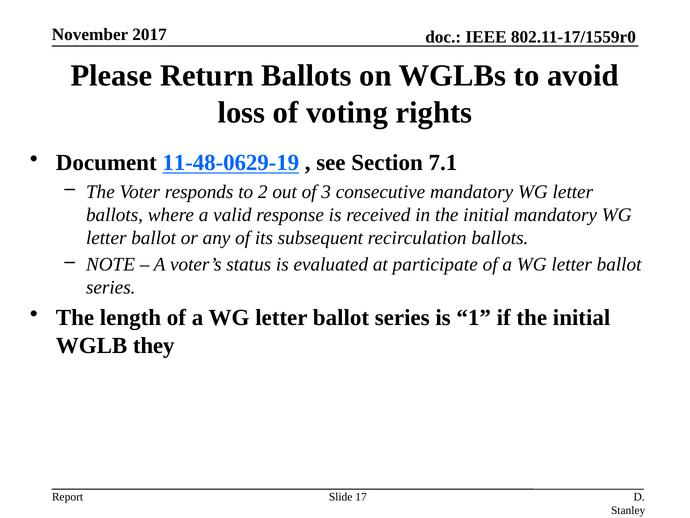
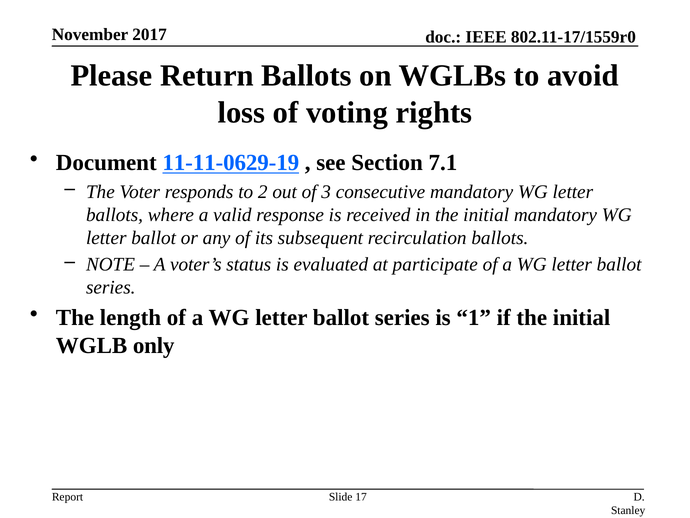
11-48-0629-19: 11-48-0629-19 -> 11-11-0629-19
they: they -> only
